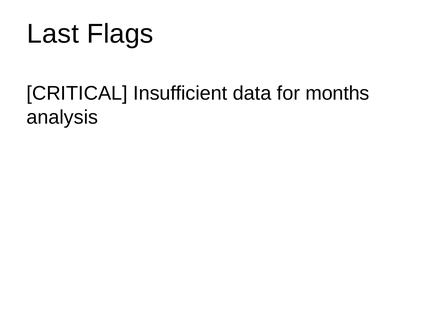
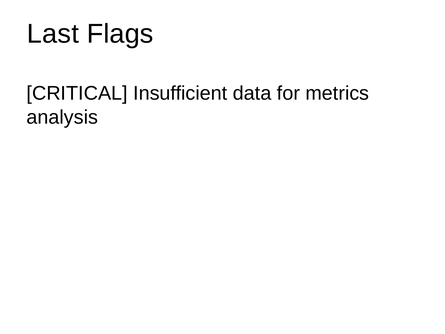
months: months -> metrics
